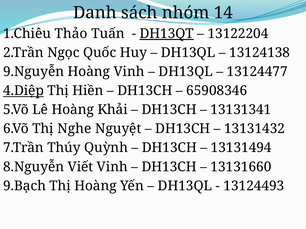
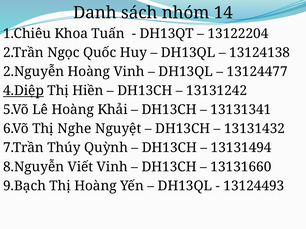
Thảo: Thảo -> Khoa
DH13QT underline: present -> none
9.Nguyễn: 9.Nguyễn -> 2.Nguyễn
65908346: 65908346 -> 13131242
